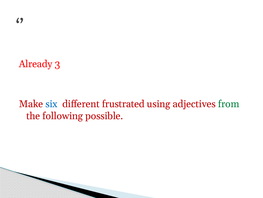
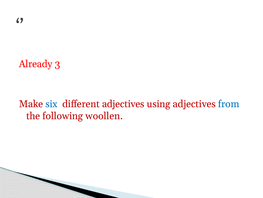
different frustrated: frustrated -> adjectives
from colour: green -> blue
possible: possible -> woollen
